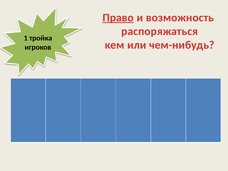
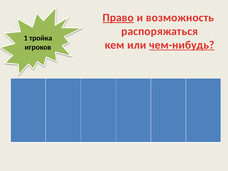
чем-нибудь underline: none -> present
